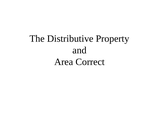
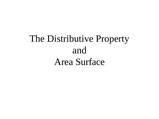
Correct: Correct -> Surface
